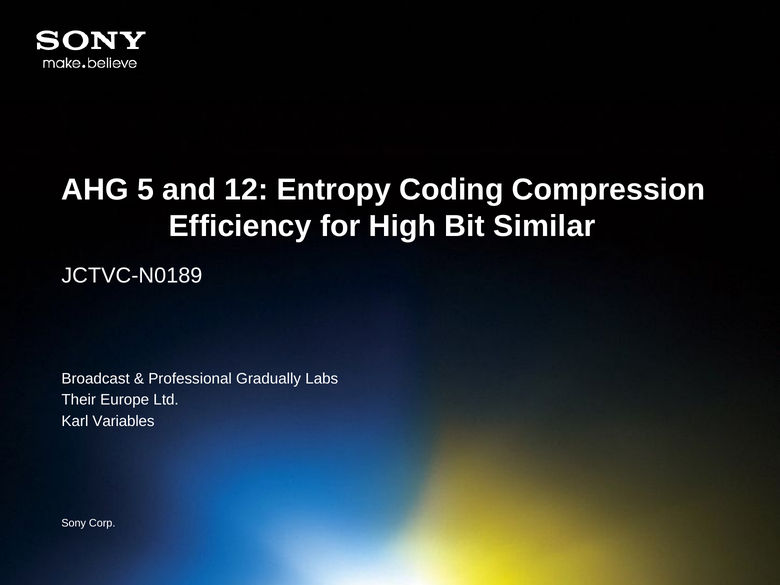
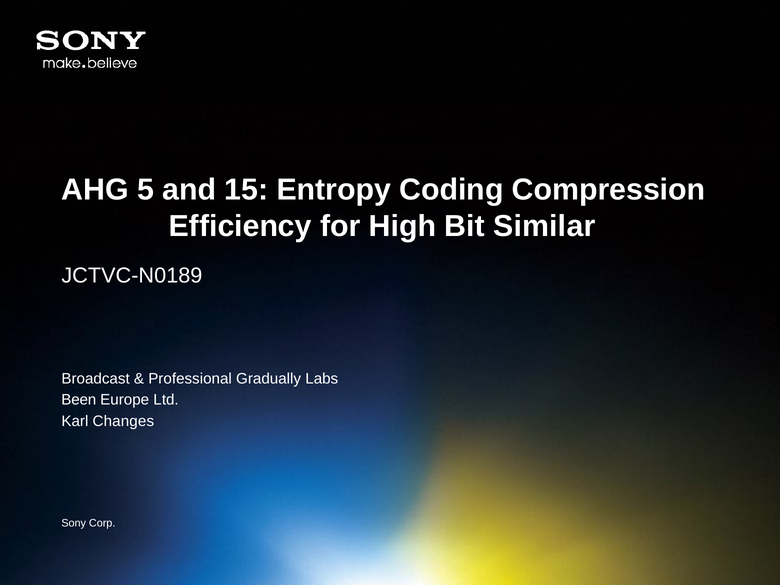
12: 12 -> 15
Their: Their -> Been
Variables: Variables -> Changes
